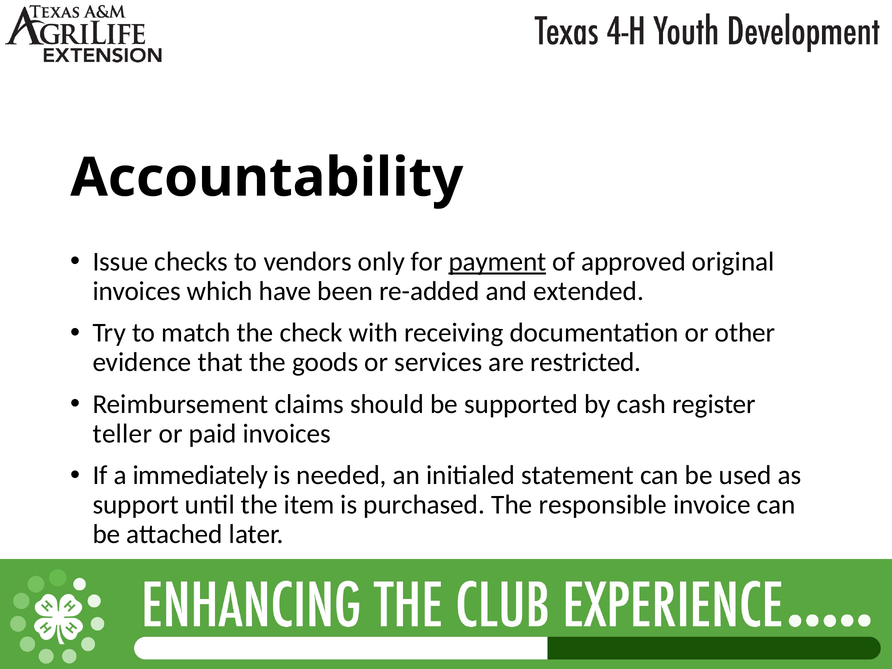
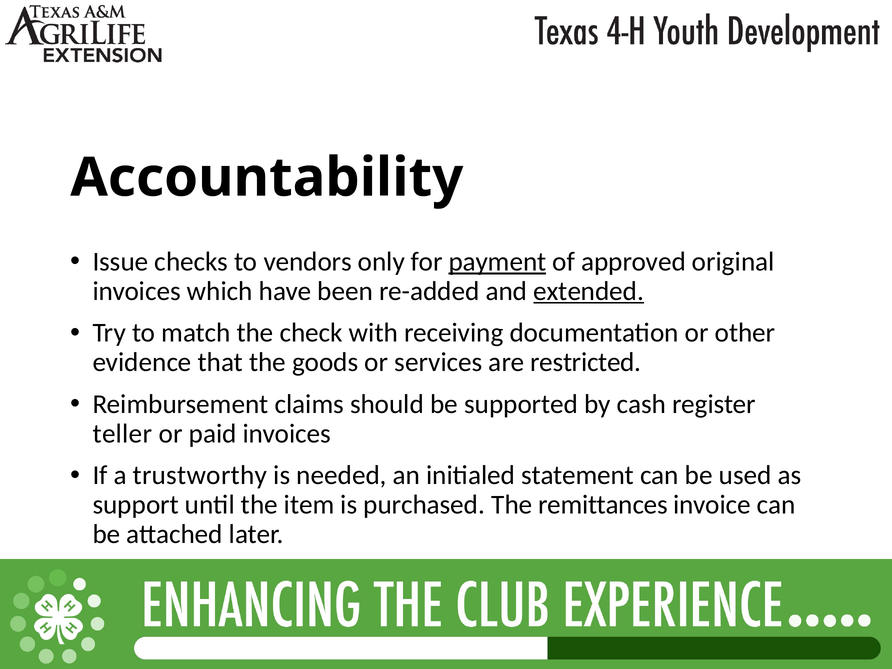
extended underline: none -> present
immediately: immediately -> trustworthy
responsible: responsible -> remittances
